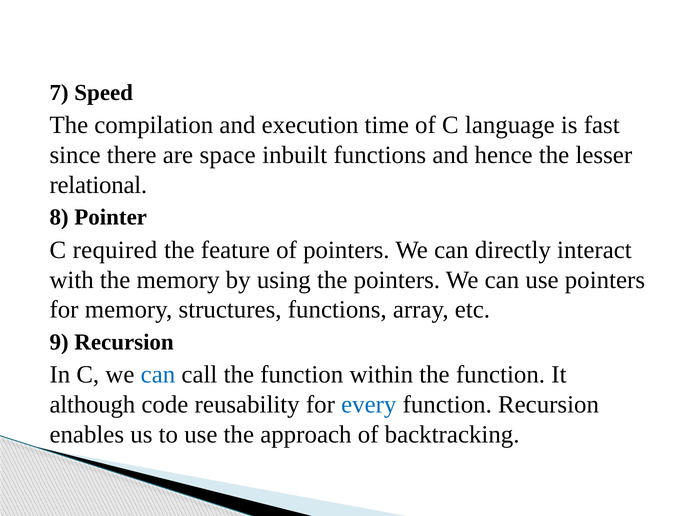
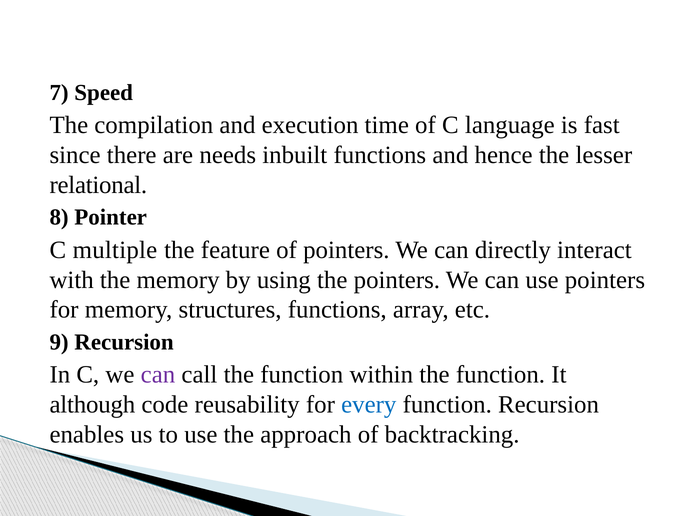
space: space -> needs
required: required -> multiple
can at (158, 375) colour: blue -> purple
